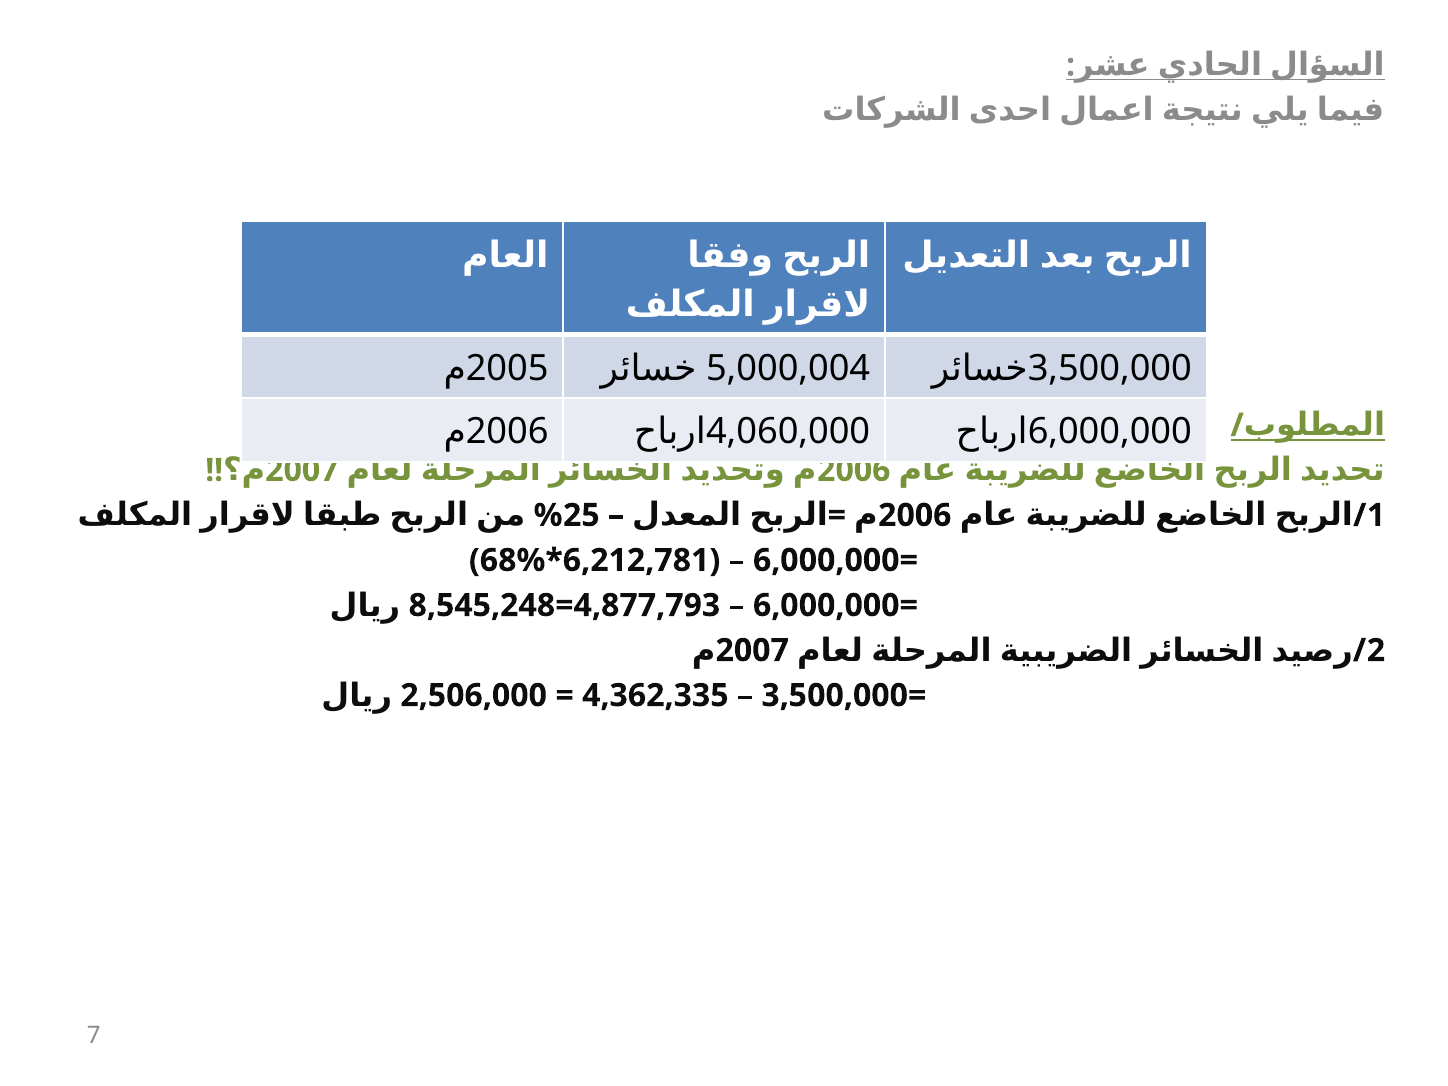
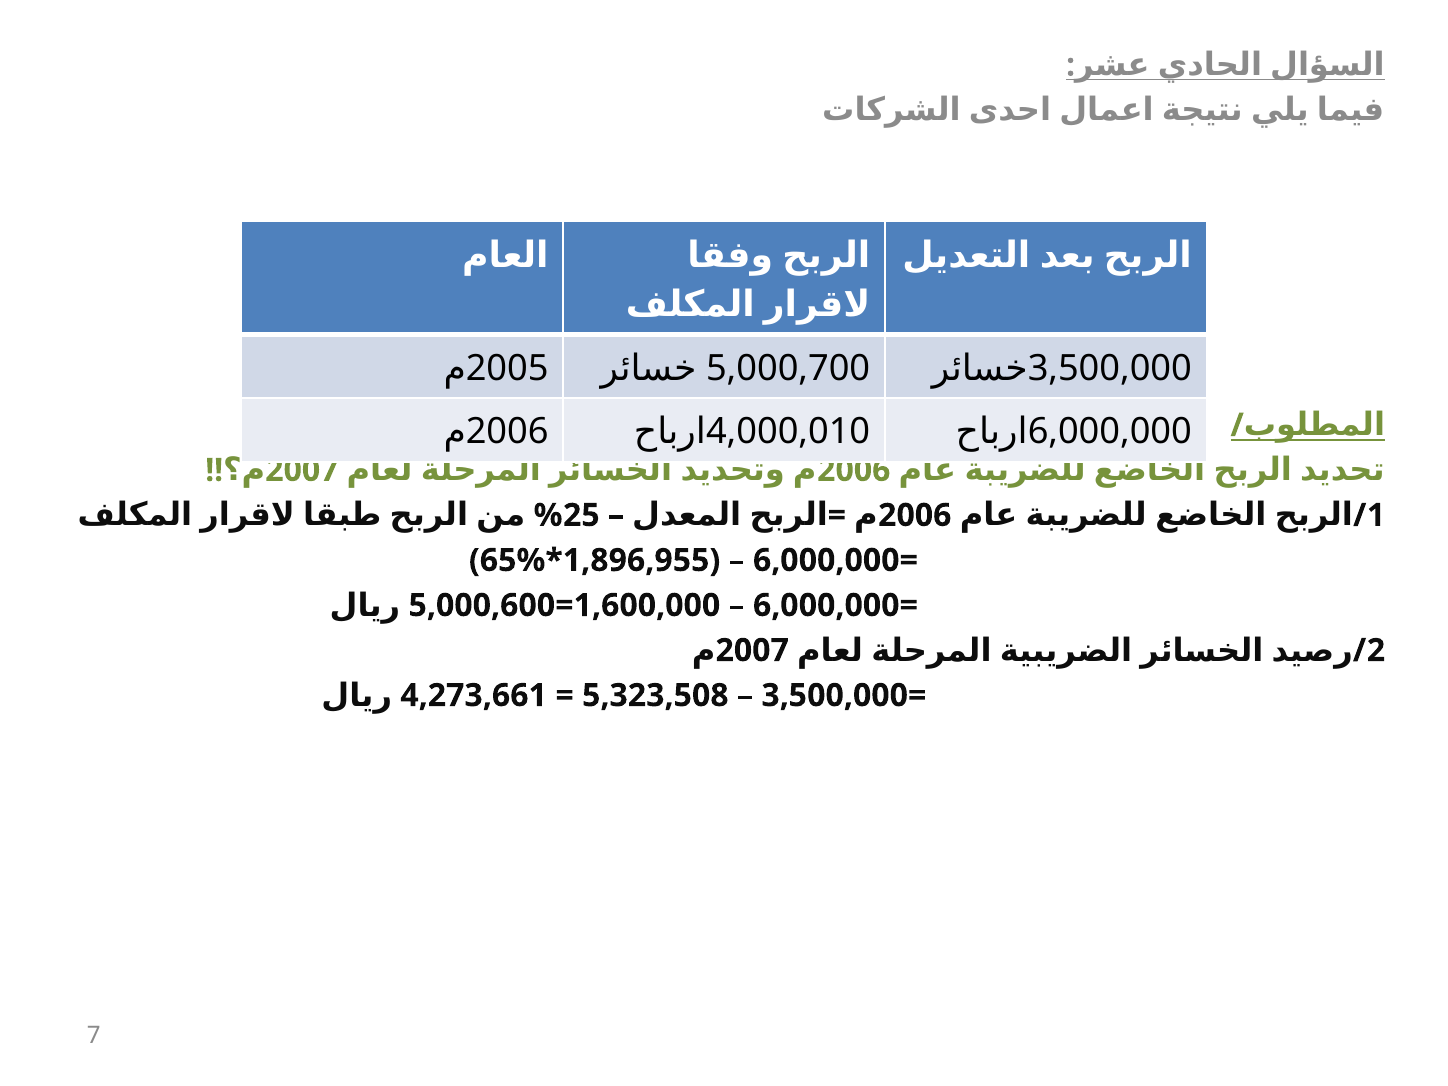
5,000,004: 5,000,004 -> 5,000,700
4,060,000: 4,060,000 -> 4,000,010
68%: 68% -> 65%
6,212,781: 6,212,781 -> 1,896,955
8,545,248: 8,545,248 -> 5,000,600
4,877,793: 4,877,793 -> 1,600,000
2,506,000: 2,506,000 -> 4,273,661
4,362,335: 4,362,335 -> 5,323,508
